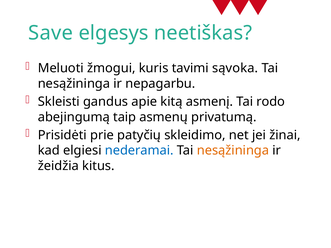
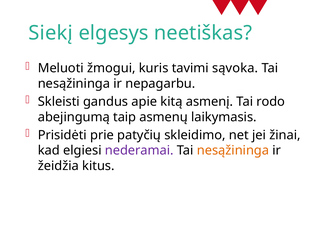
Save: Save -> Siekį
privatumą: privatumą -> laikymasis
nederamai colour: blue -> purple
